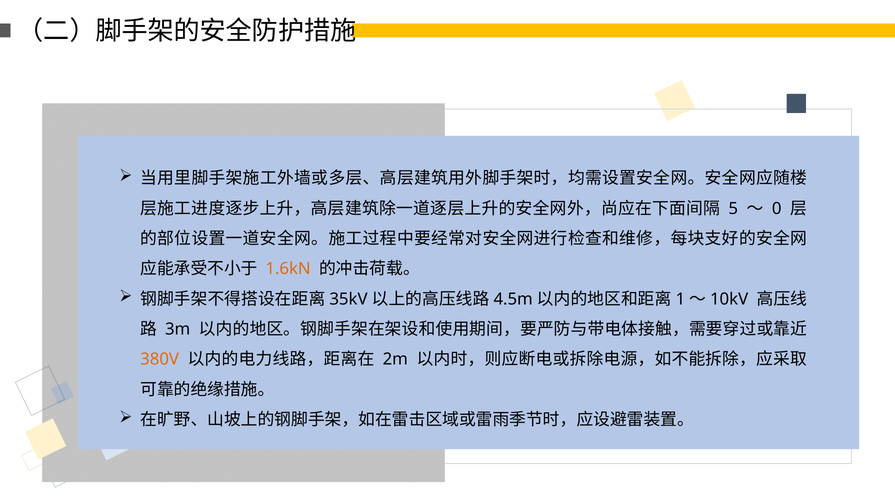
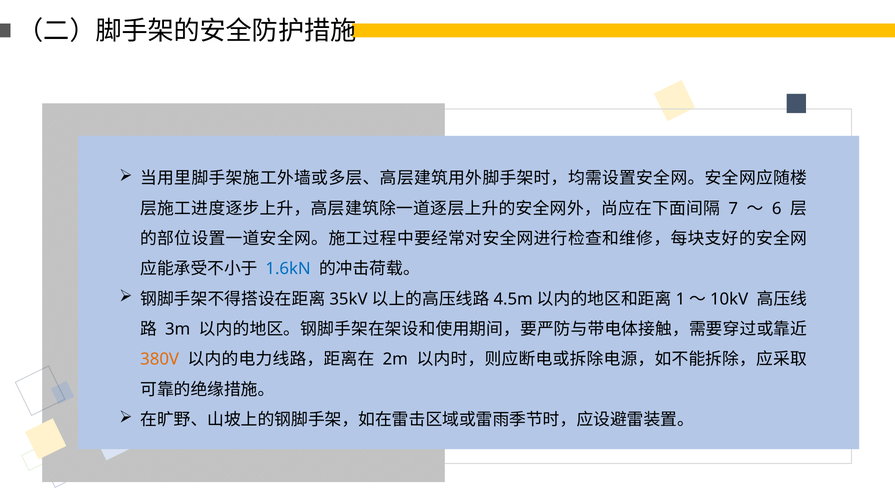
5: 5 -> 7
0: 0 -> 6
1.6kN colour: orange -> blue
